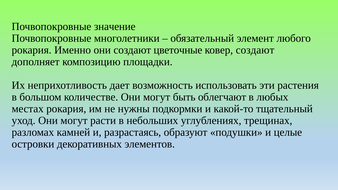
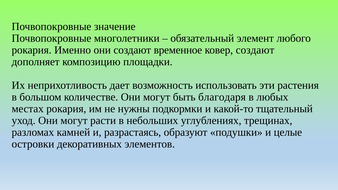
цветочные: цветочные -> временное
облегчают: облегчают -> благодаря
